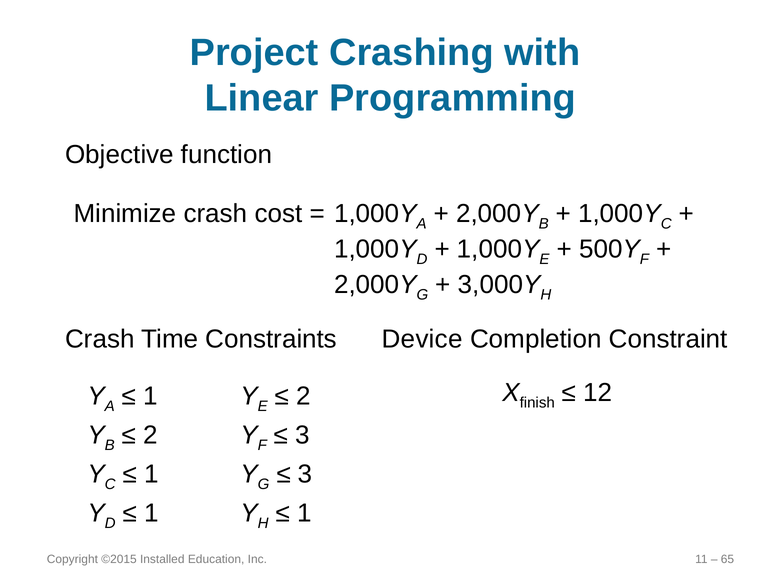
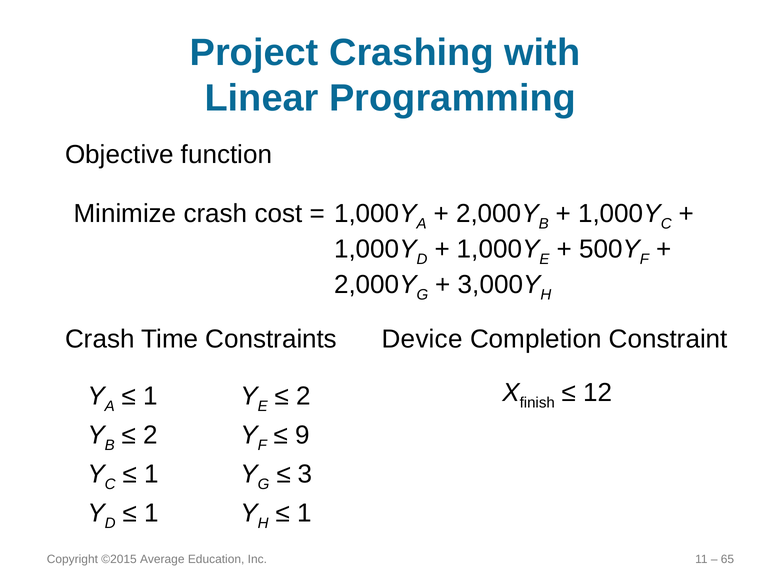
3 at (303, 435): 3 -> 9
Installed: Installed -> Average
